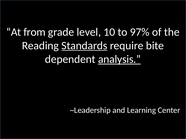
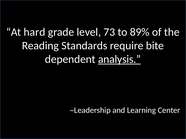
from: from -> hard
10: 10 -> 73
97%: 97% -> 89%
Standards underline: present -> none
